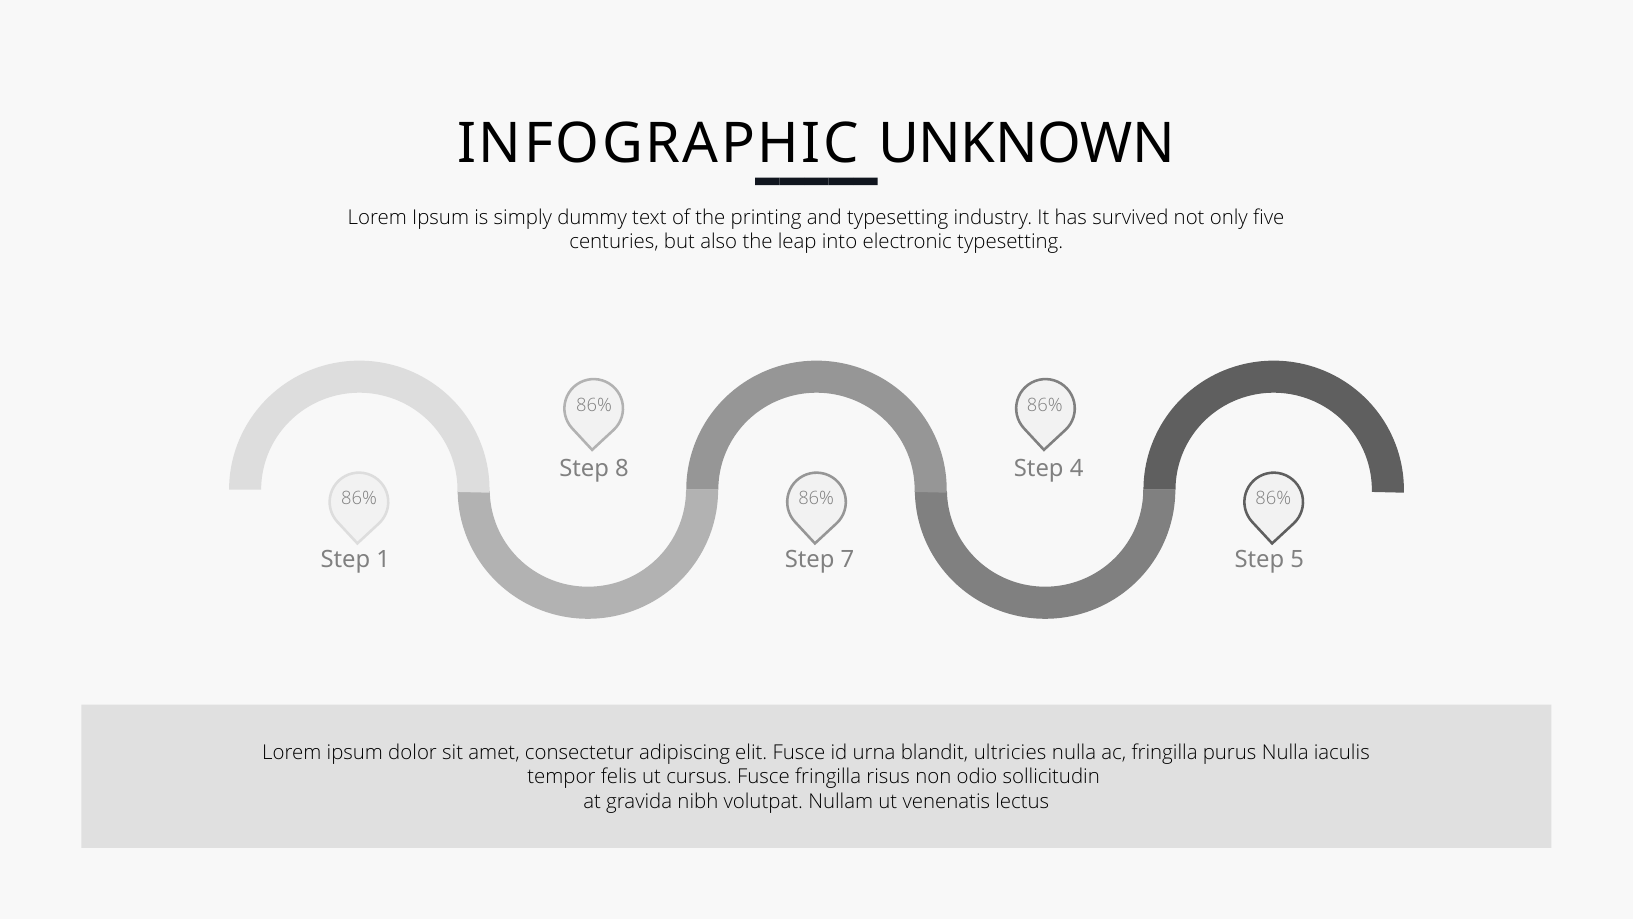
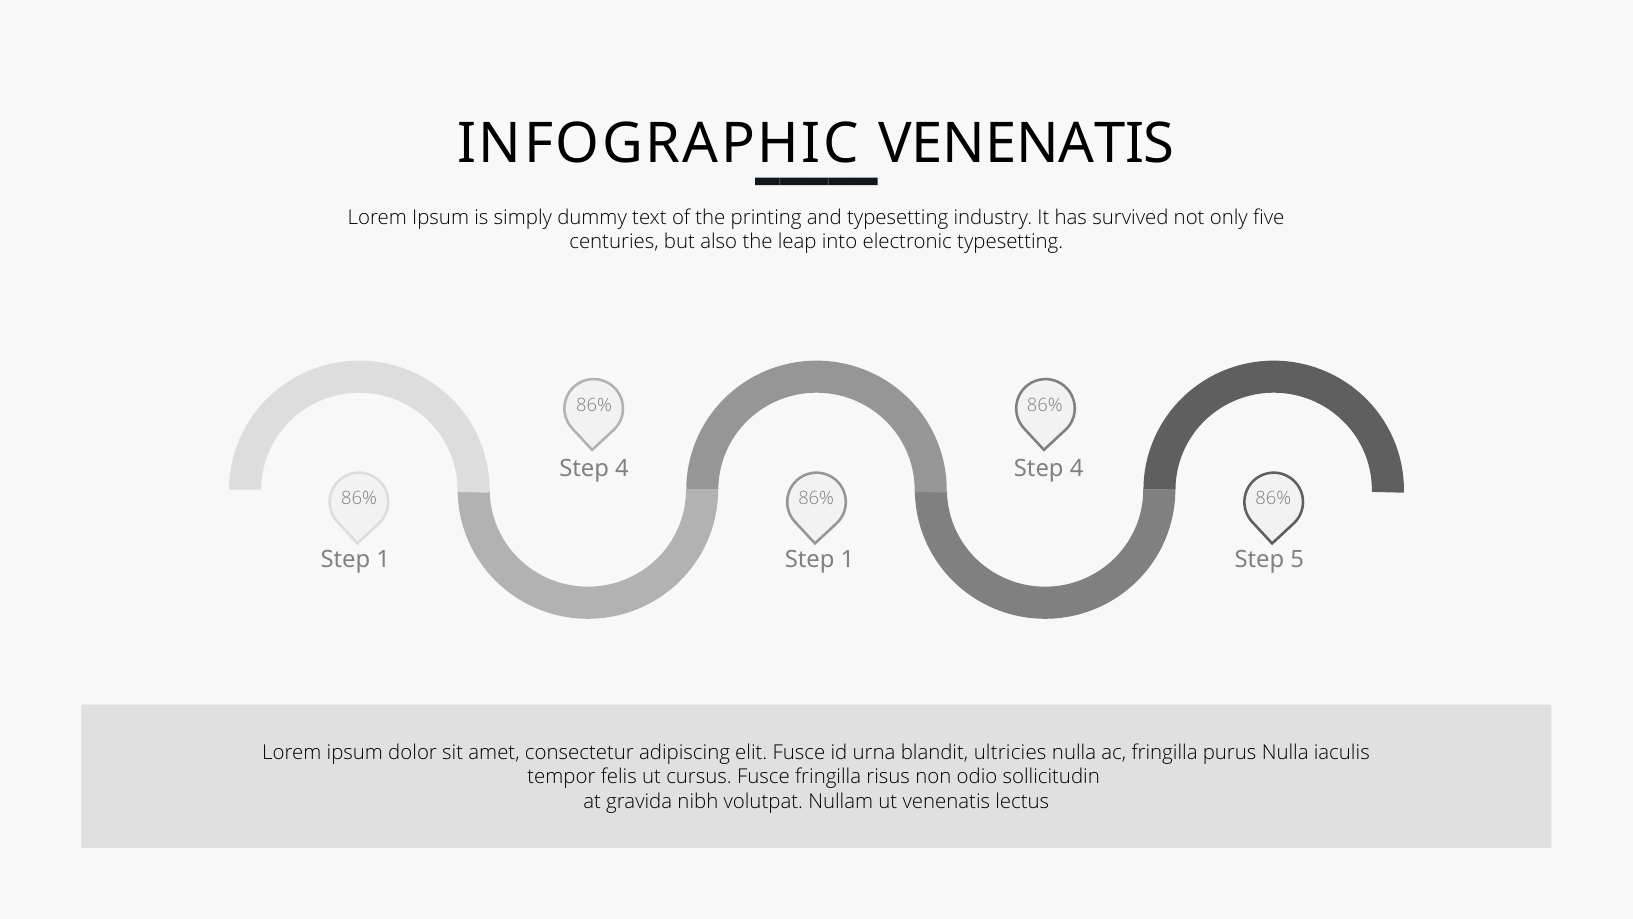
INFOGRAPHIC UNKNOWN: UNKNOWN -> VENENATIS
8 at (622, 469): 8 -> 4
7 at (847, 559): 7 -> 1
